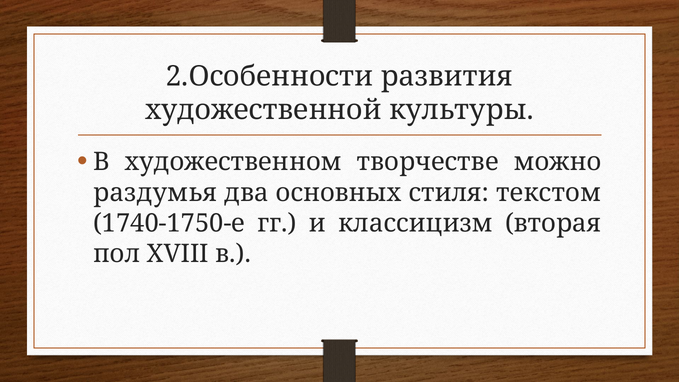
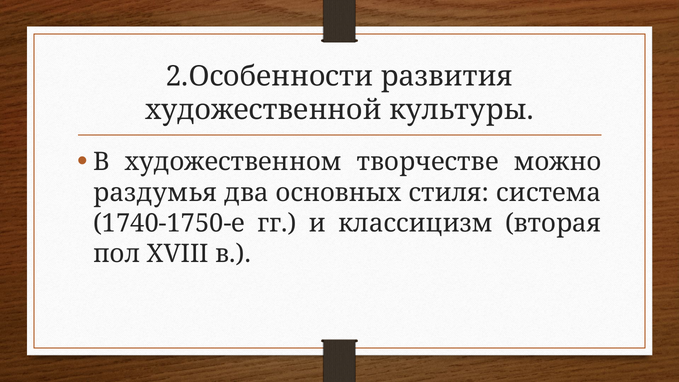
текстом: текстом -> система
